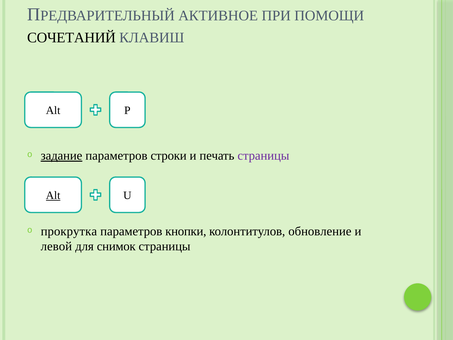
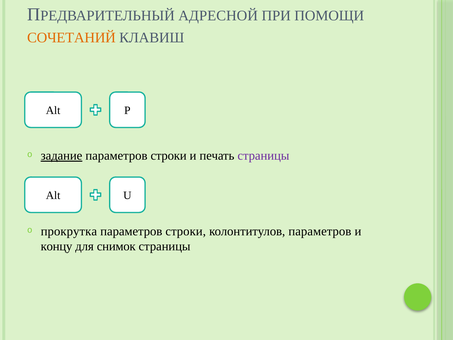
АКТИВНОЕ: АКТИВНОЕ -> АДРЕСНОЙ
СОЧЕТАНИЙ colour: black -> orange
Alt at (53, 195) underline: present -> none
кнопки at (186, 231): кнопки -> строки
колонтитулов обновление: обновление -> параметров
левой: левой -> концу
